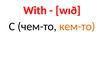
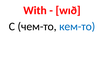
кем-то colour: orange -> blue
